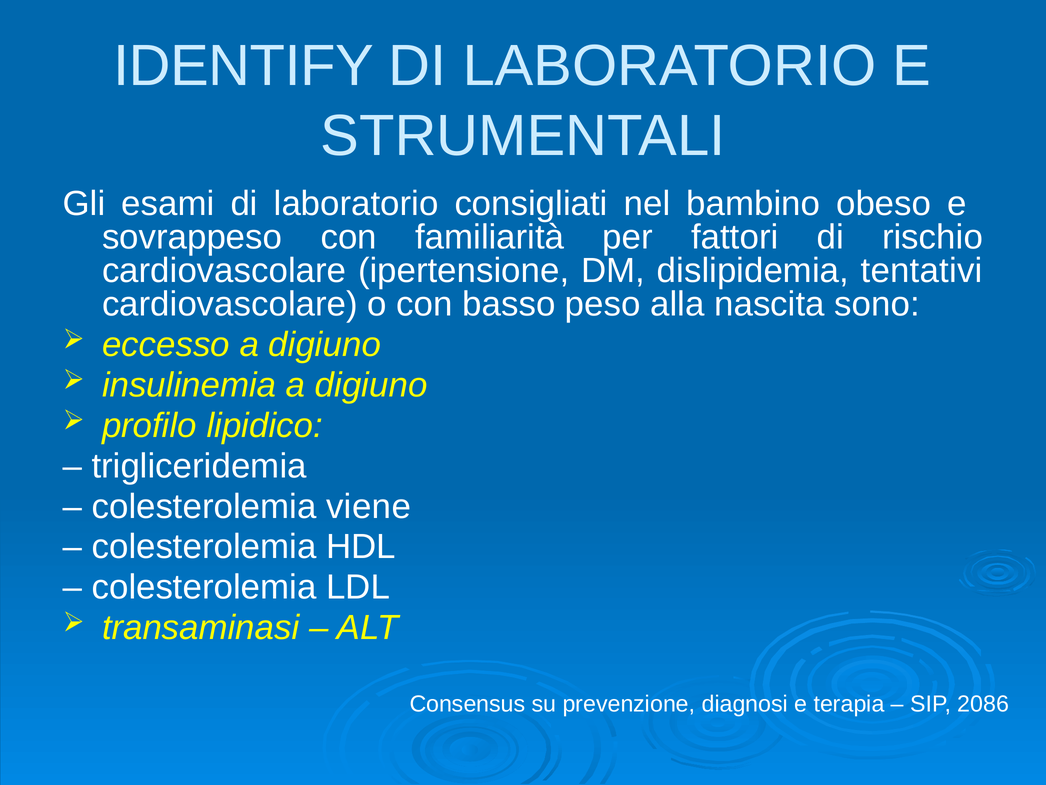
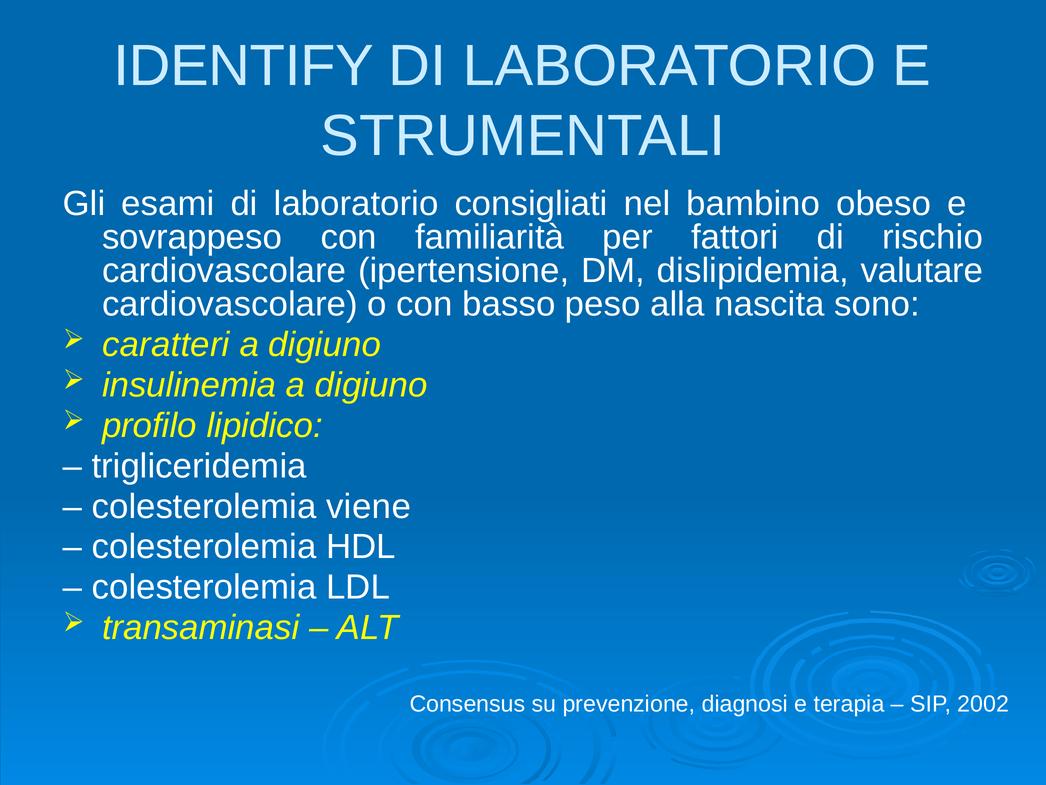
tentativi: tentativi -> valutare
eccesso: eccesso -> caratteri
2086: 2086 -> 2002
